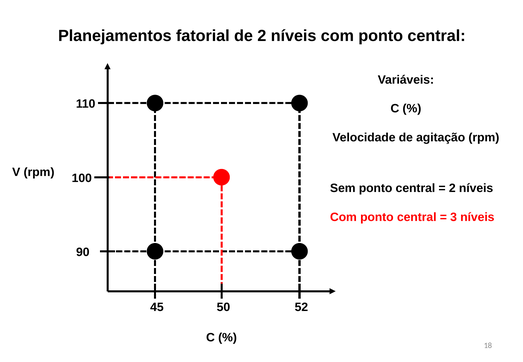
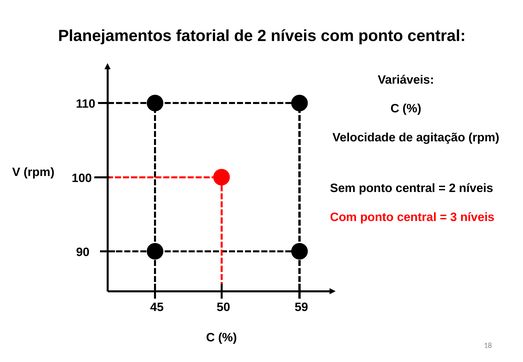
52: 52 -> 59
